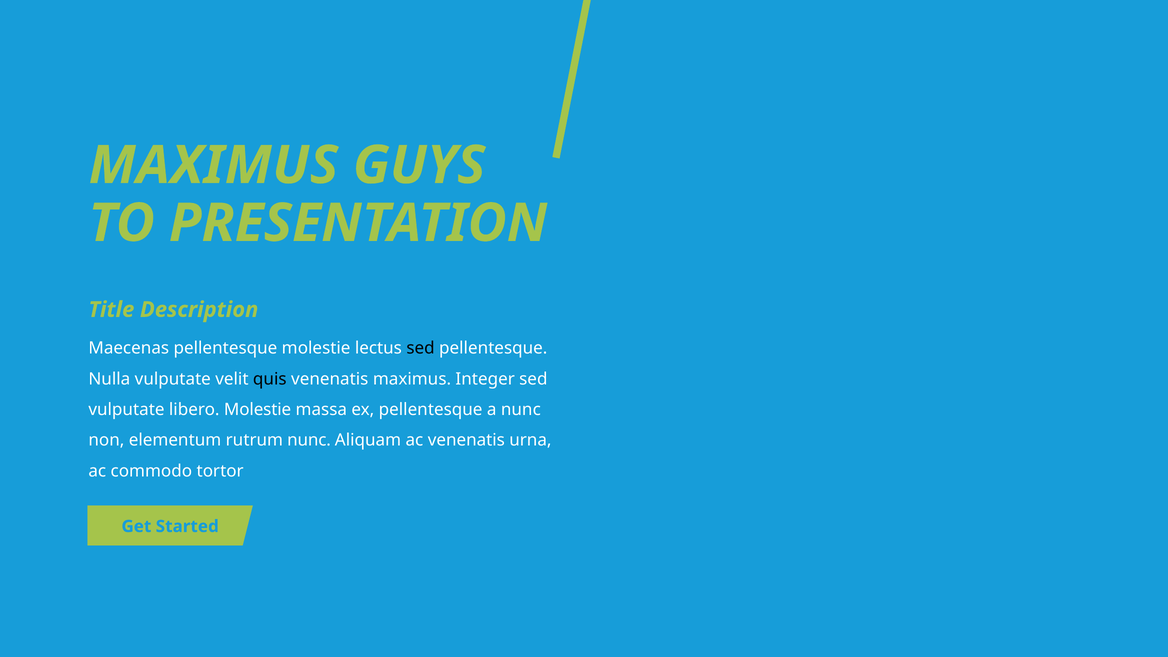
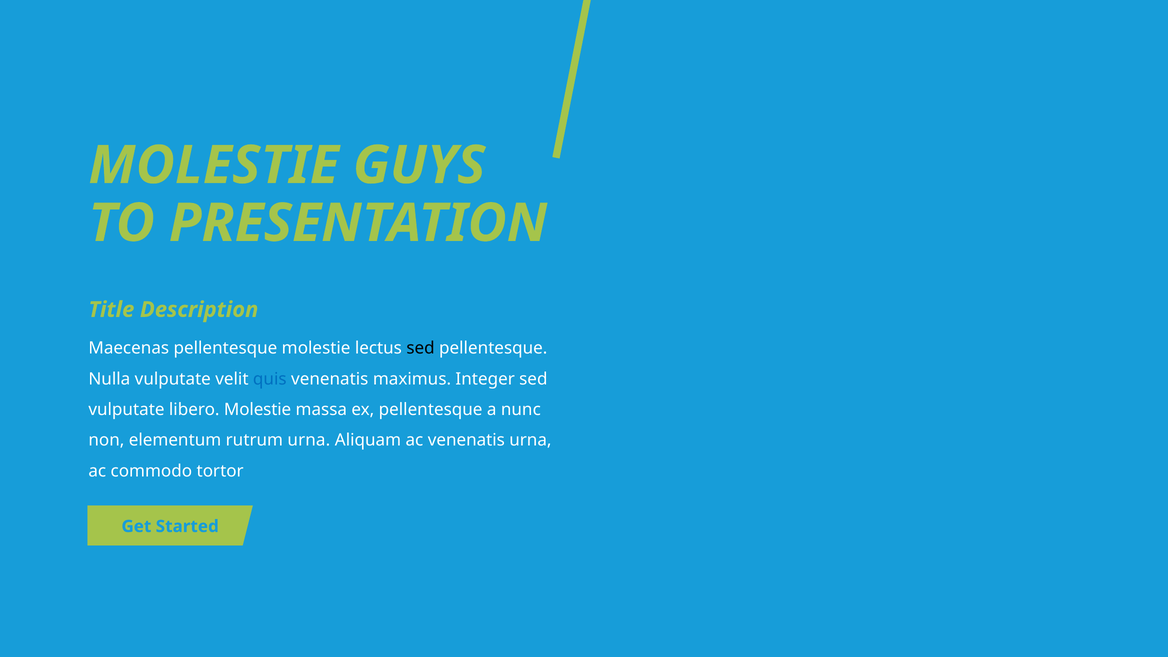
MAXIMUS at (213, 165): MAXIMUS -> MOLESTIE
quis colour: black -> blue
rutrum nunc: nunc -> urna
